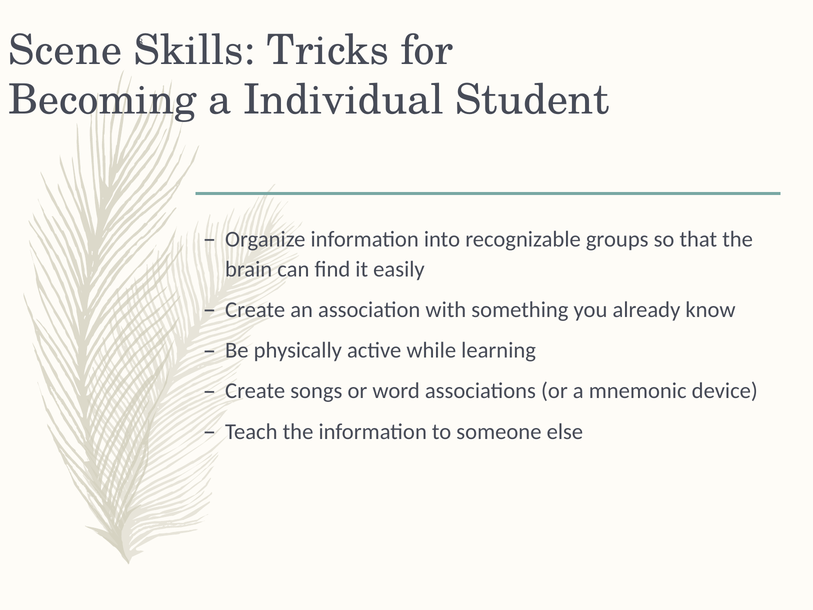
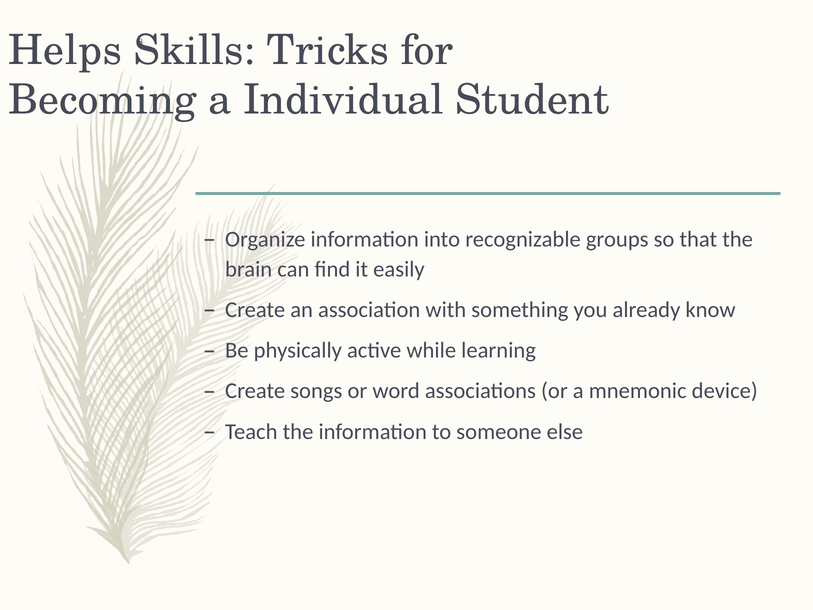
Scene: Scene -> Helps
